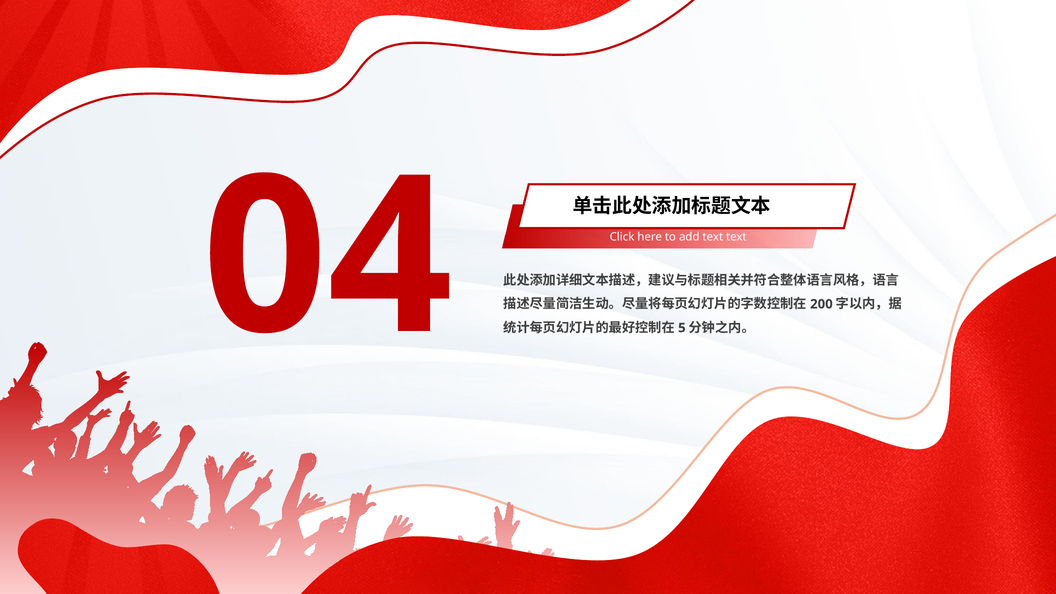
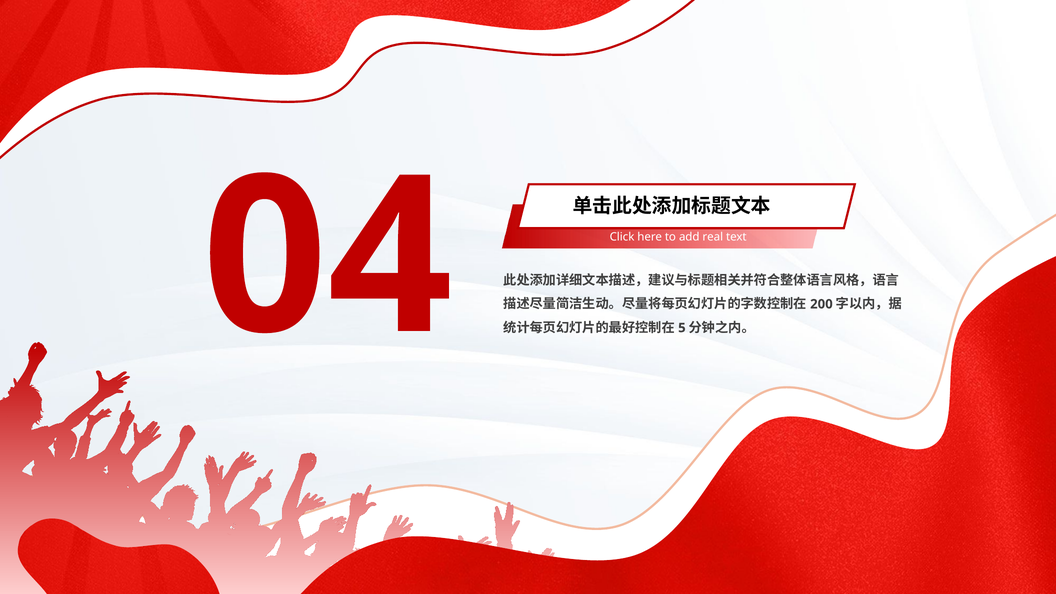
add text: text -> real
